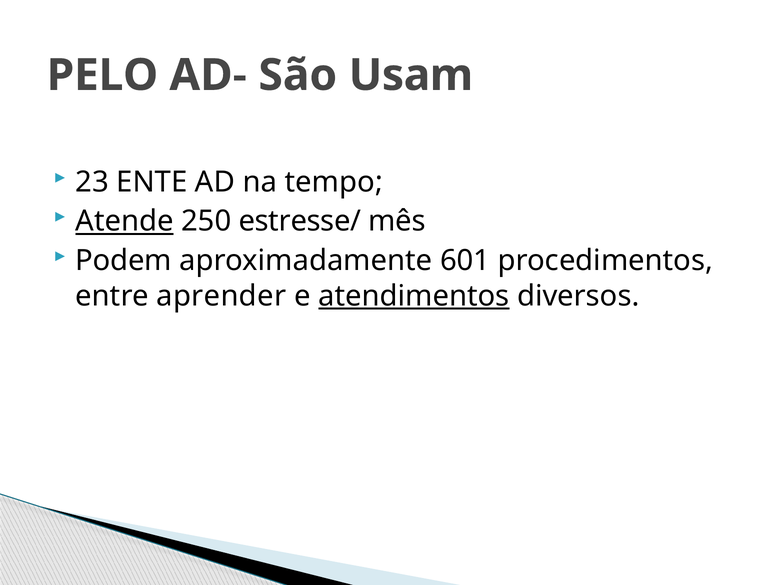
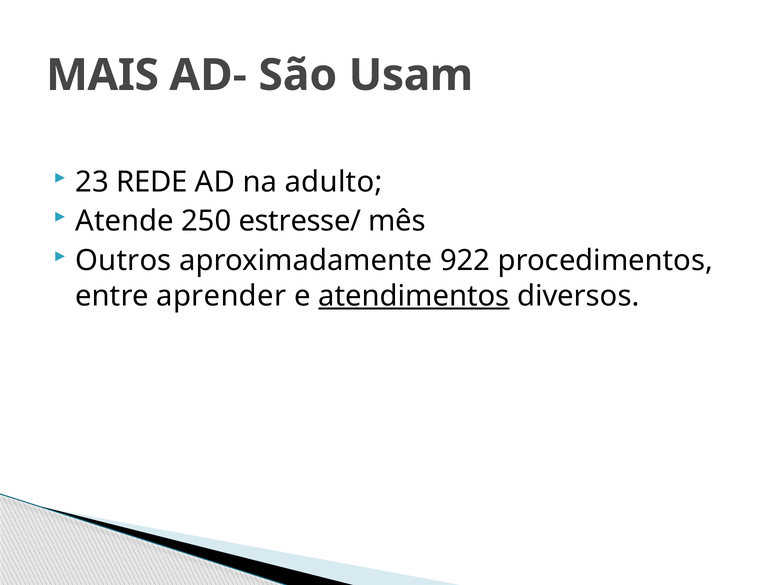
PELO: PELO -> MAIS
ENTE: ENTE -> REDE
tempo: tempo -> adulto
Atende underline: present -> none
Podem: Podem -> Outros
601: 601 -> 922
